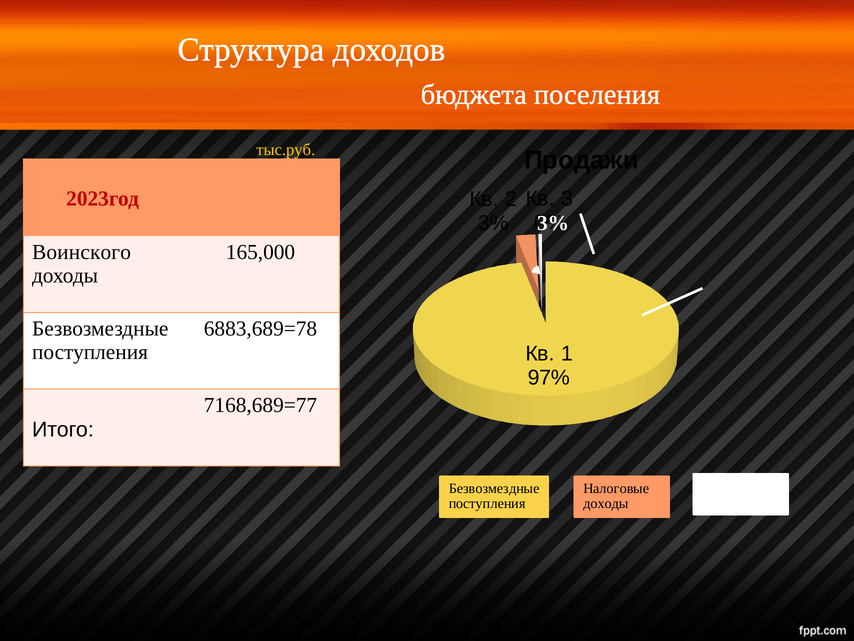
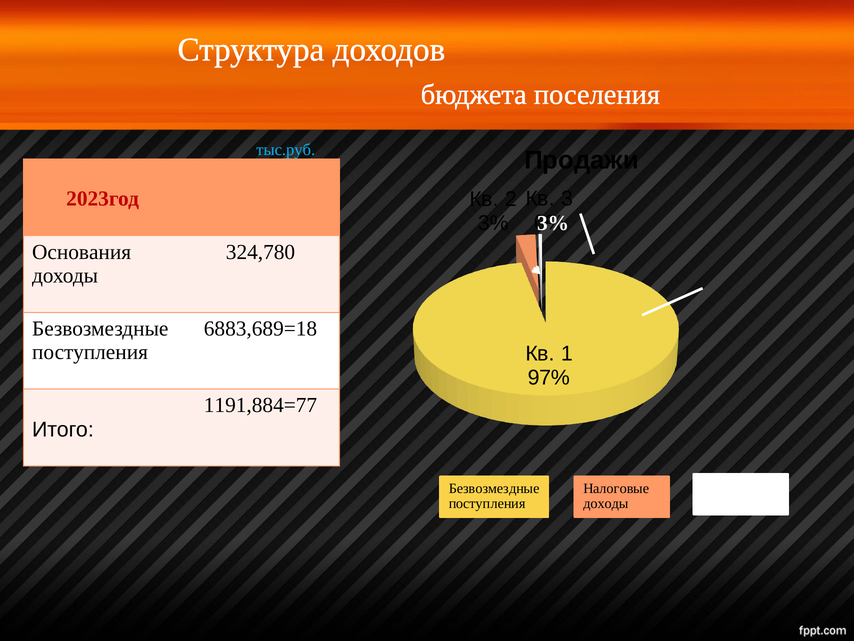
тыс.руб colour: yellow -> light blue
Воинского: Воинского -> Основания
165,000: 165,000 -> 324,780
6883,689=78: 6883,689=78 -> 6883,689=18
7168,689=77: 7168,689=77 -> 1191,884=77
